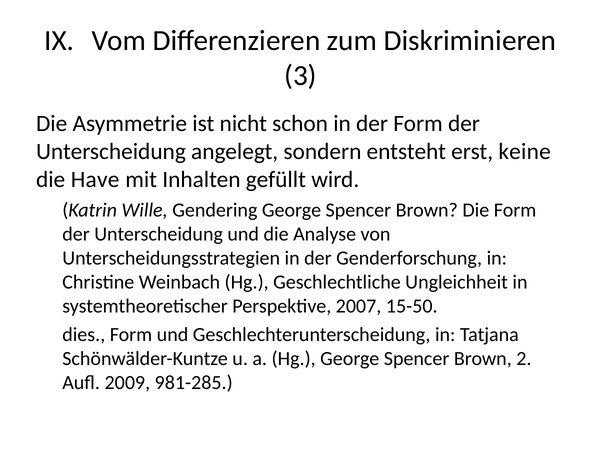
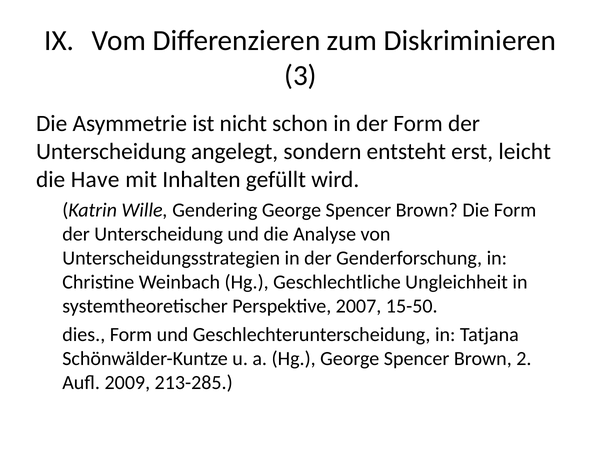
keine: keine -> leicht
981-285: 981-285 -> 213-285
